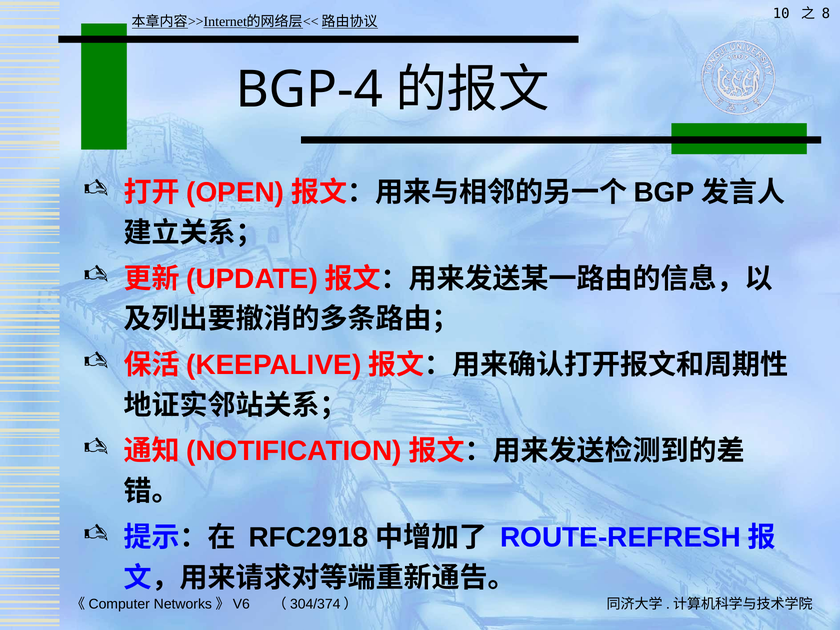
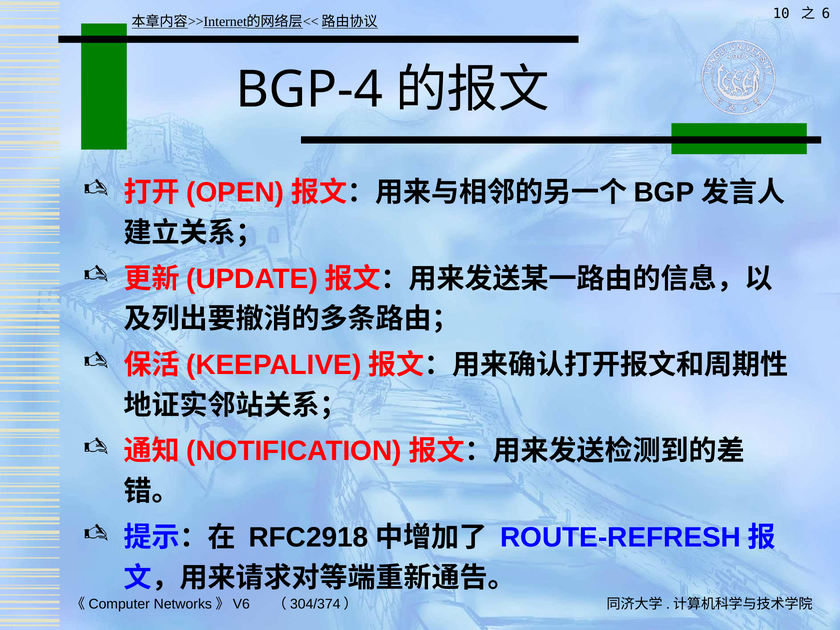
8: 8 -> 6
